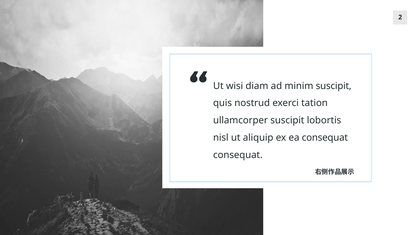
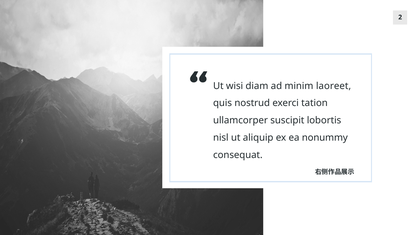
minim suscipit: suscipit -> laoreet
ea consequat: consequat -> nonummy
